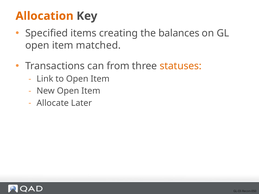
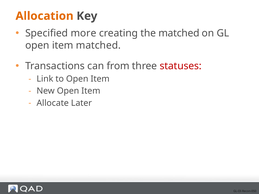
items: items -> more
the balances: balances -> matched
statuses colour: orange -> red
